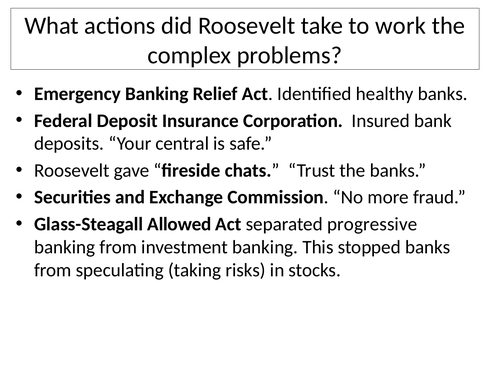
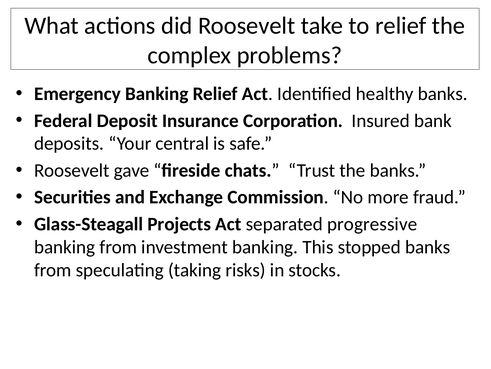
to work: work -> relief
Allowed: Allowed -> Projects
